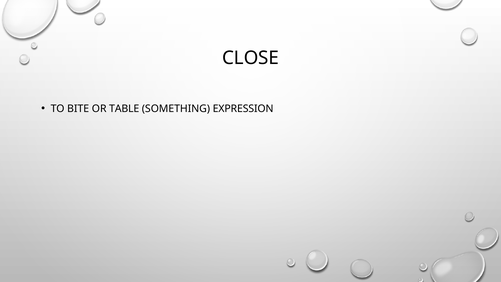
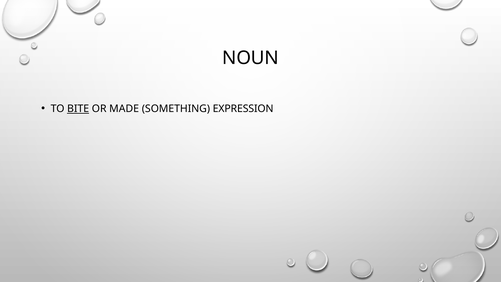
CLOSE: CLOSE -> NOUN
BITE underline: none -> present
TABLE: TABLE -> MADE
